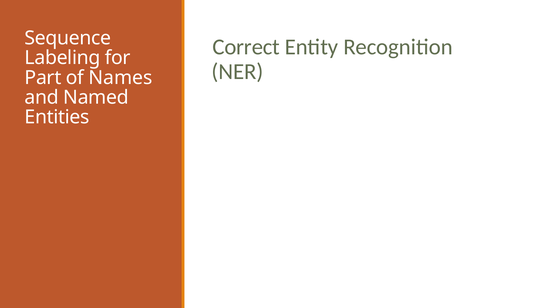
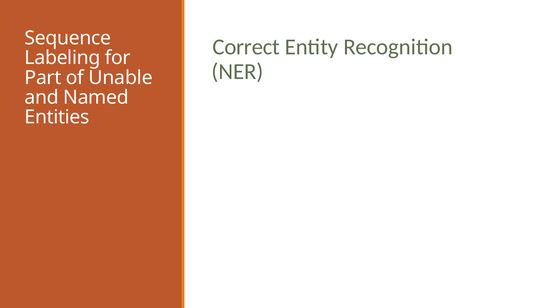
Names: Names -> Unable
